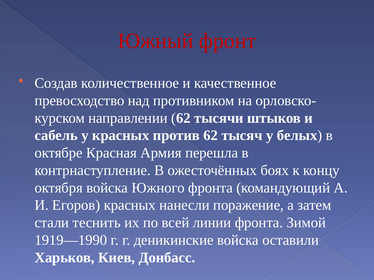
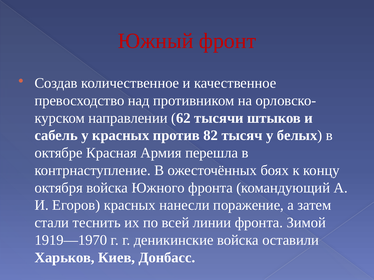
против 62: 62 -> 82
1919—1990: 1919—1990 -> 1919—1970
